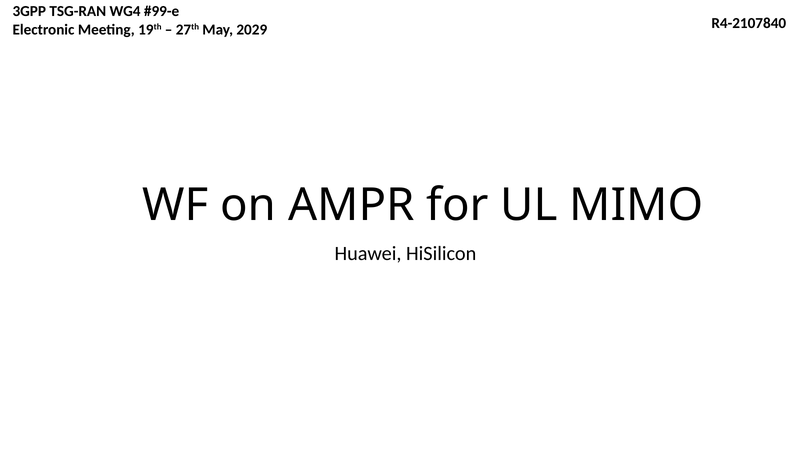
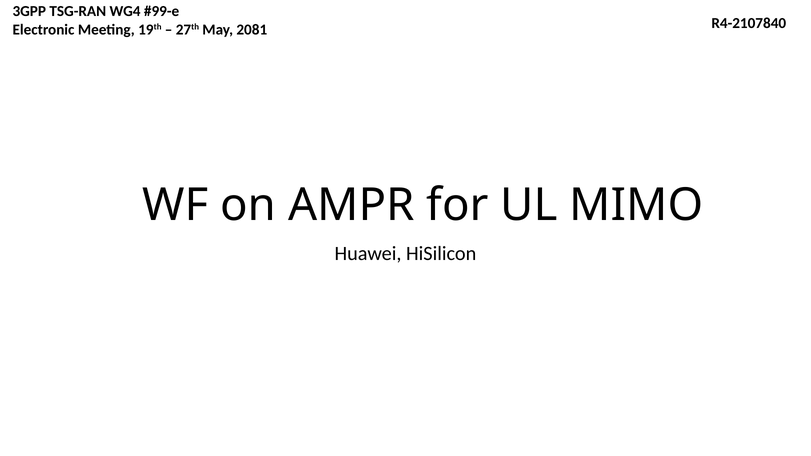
2029: 2029 -> 2081
